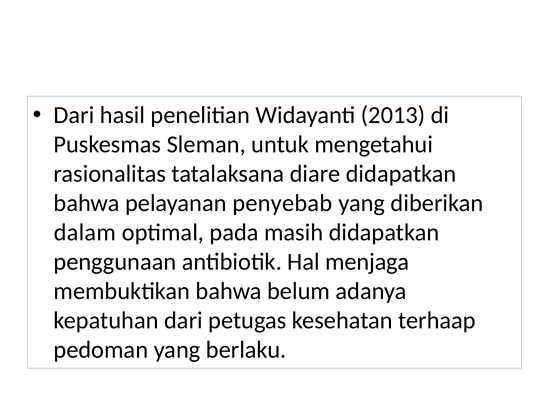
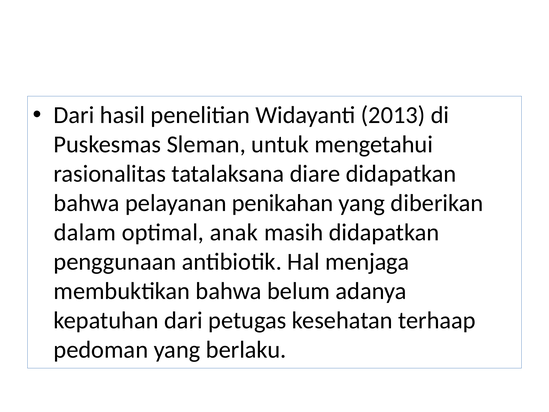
penyebab: penyebab -> penikahan
pada: pada -> anak
